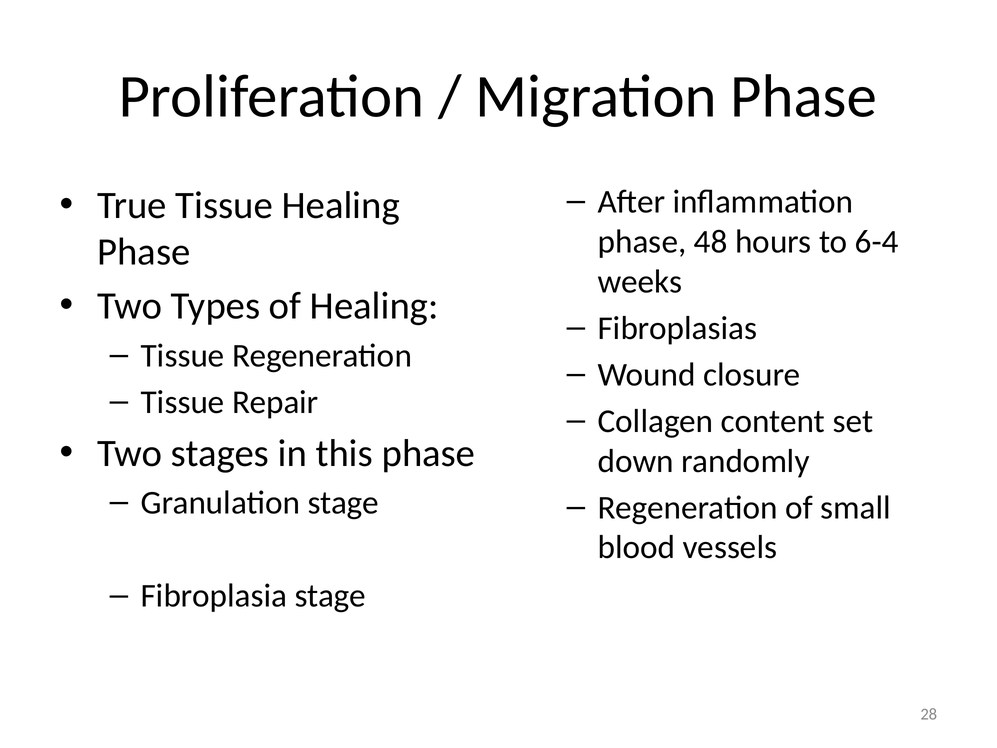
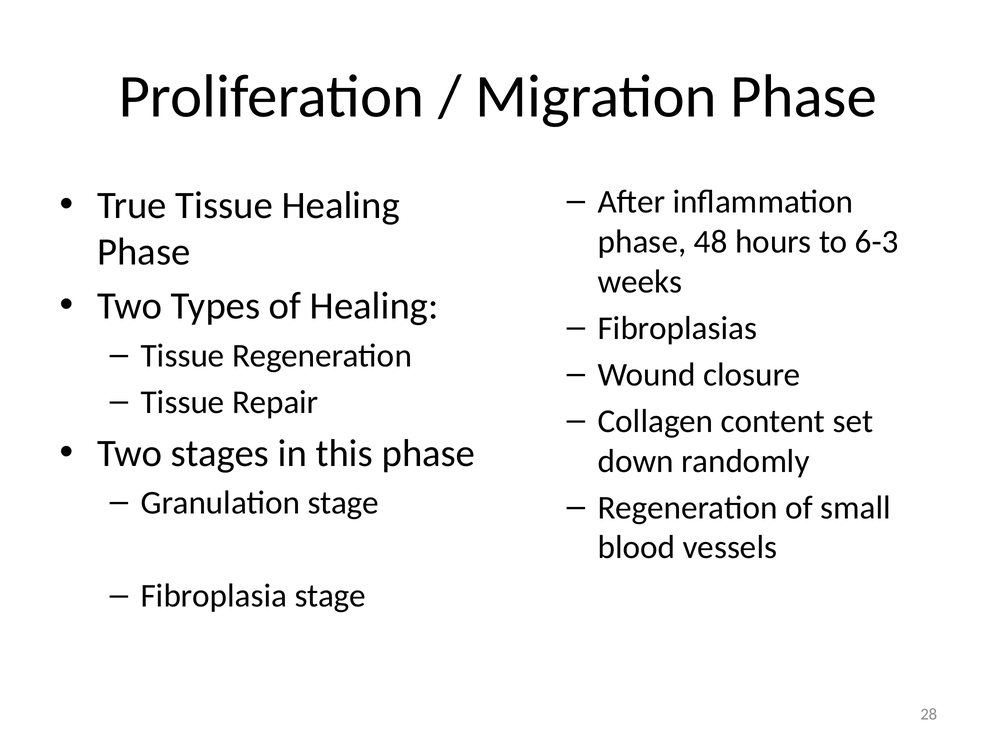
6-4: 6-4 -> 6-3
